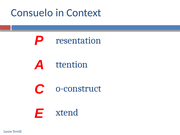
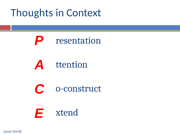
Consuelo: Consuelo -> Thoughts
